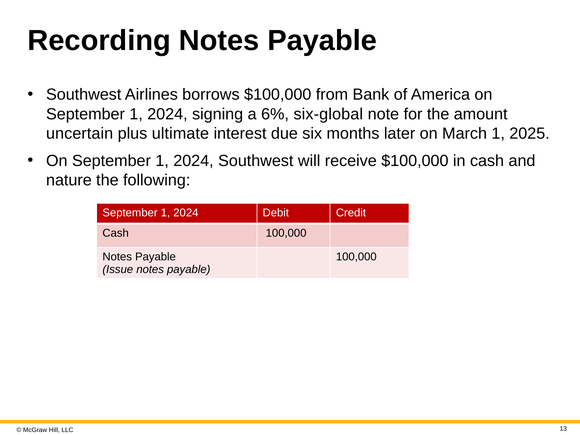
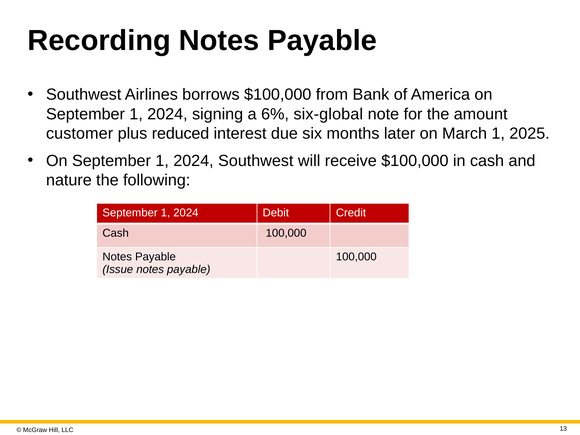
uncertain: uncertain -> customer
ultimate: ultimate -> reduced
